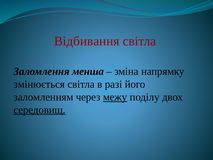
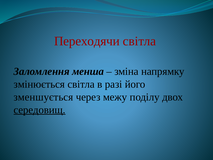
Відбивання: Відбивання -> Переходячи
заломленням: заломленням -> зменшується
межу underline: present -> none
